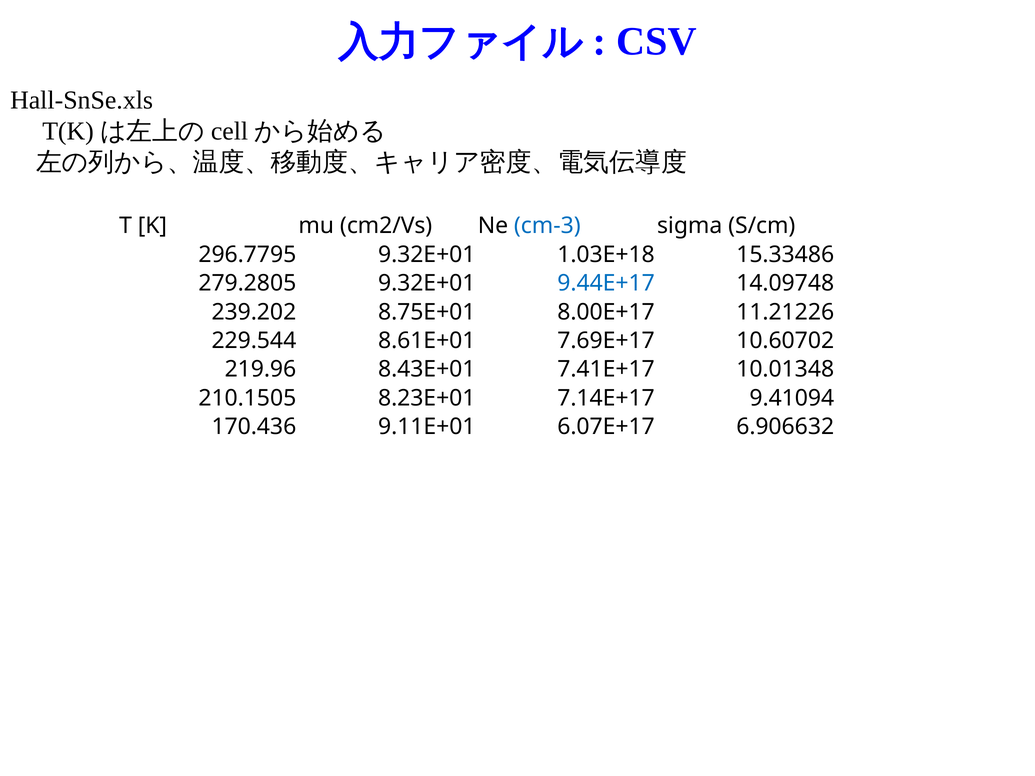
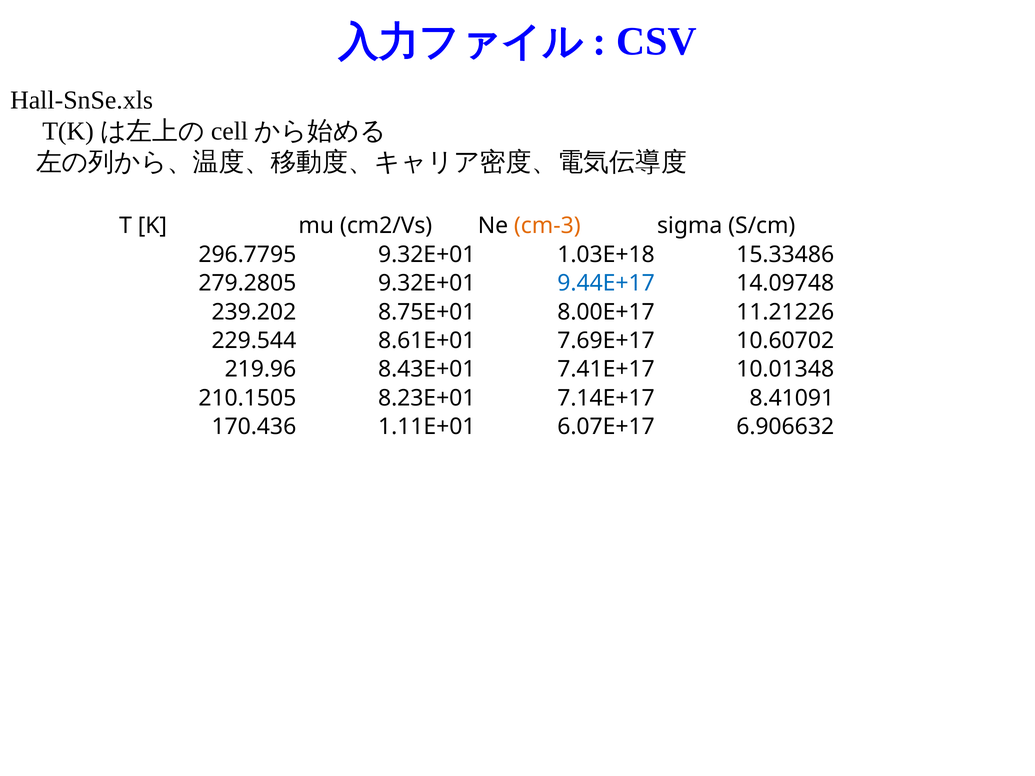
cm-3 colour: blue -> orange
9.41094: 9.41094 -> 8.41091
9.11E+01: 9.11E+01 -> 1.11E+01
